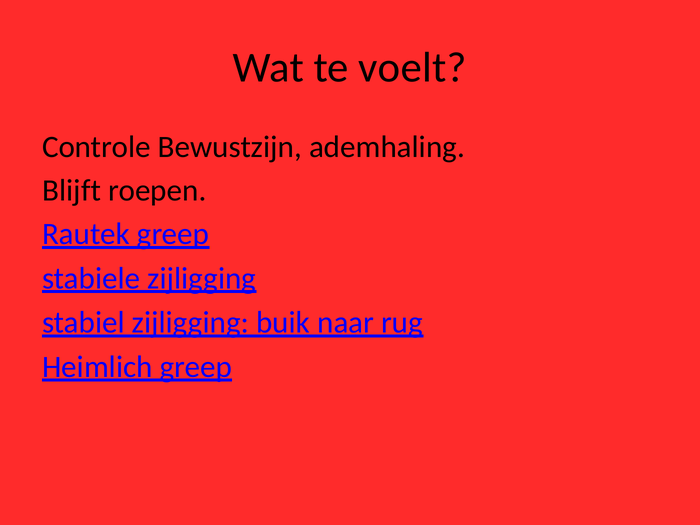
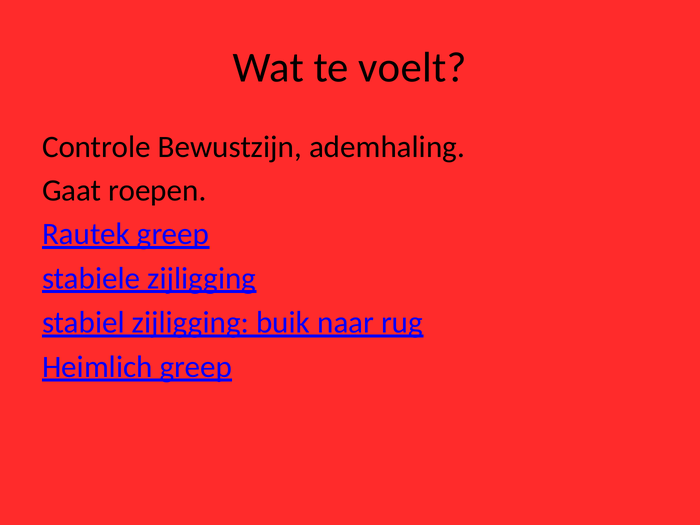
Blijft: Blijft -> Gaat
